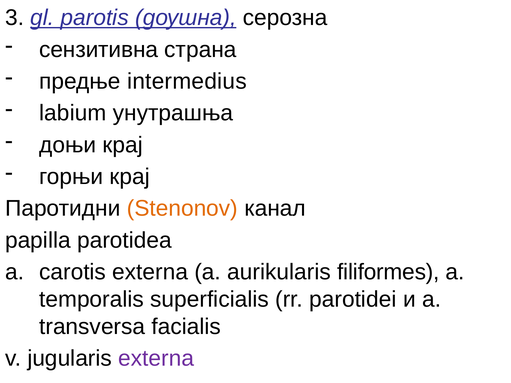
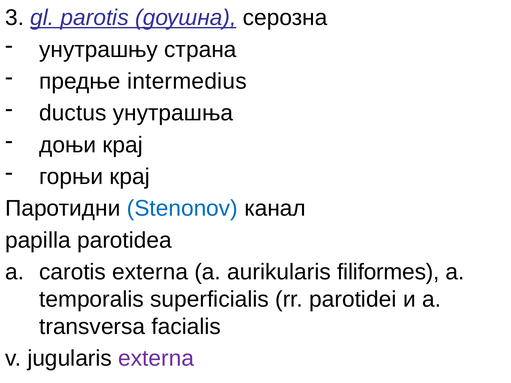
сензитивна: сензитивна -> унутрашњу
labium: labium -> ductus
Stenonov colour: orange -> blue
